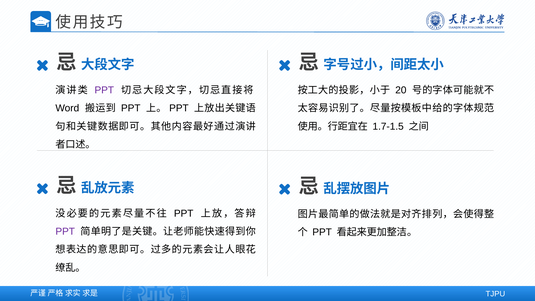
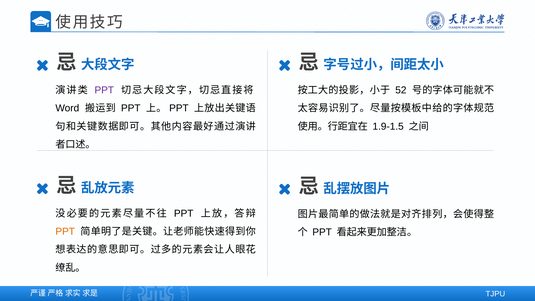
20: 20 -> 52
1.7-1.5: 1.7-1.5 -> 1.9-1.5
PPT at (65, 232) colour: purple -> orange
